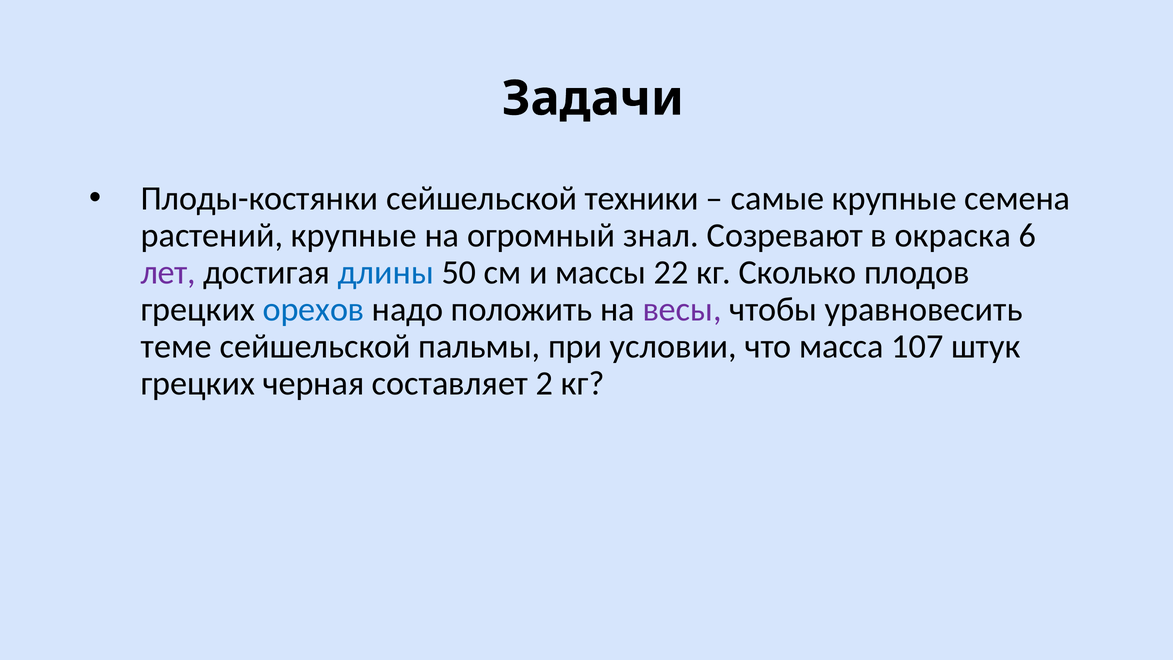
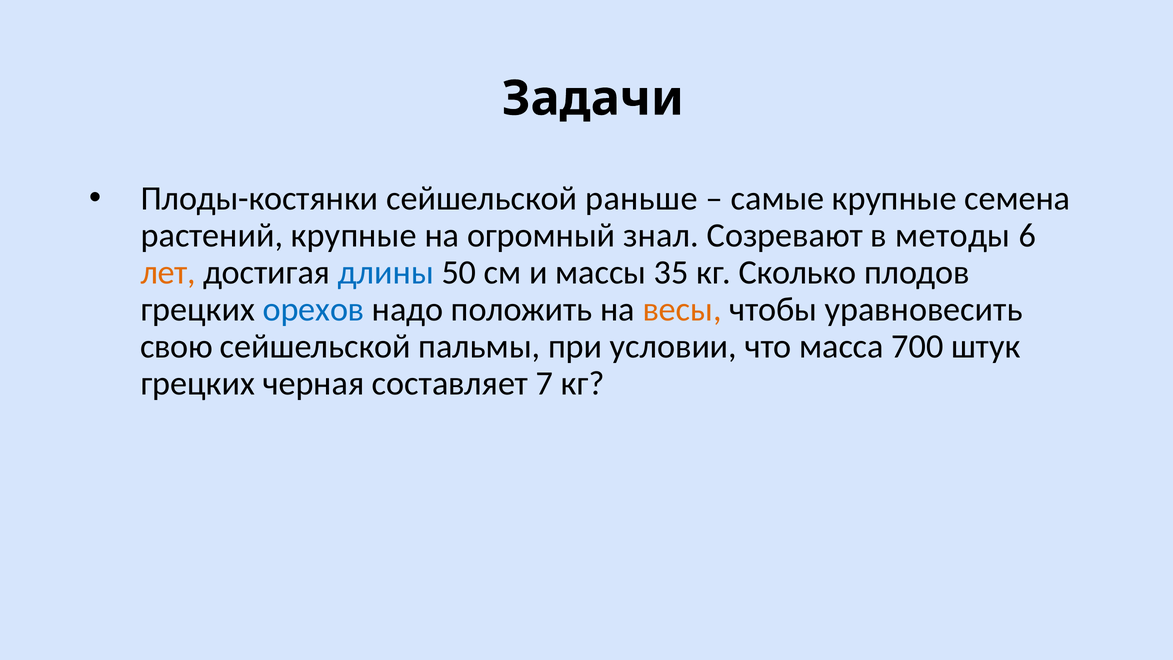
техники: техники -> раньше
окраска: окраска -> методы
лет colour: purple -> orange
22: 22 -> 35
весы colour: purple -> orange
теме: теме -> свою
107: 107 -> 700
2: 2 -> 7
